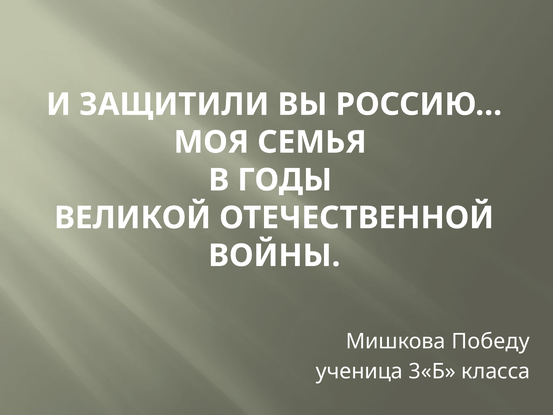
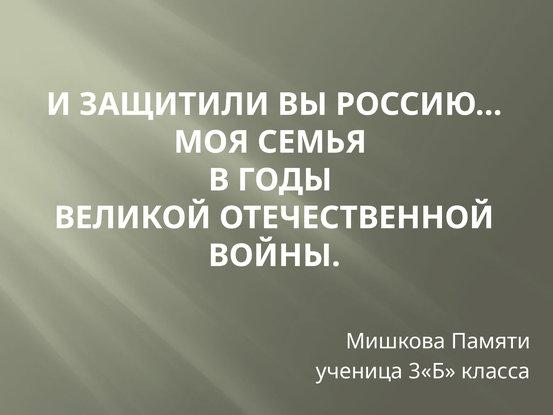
Победу: Победу -> Памяти
